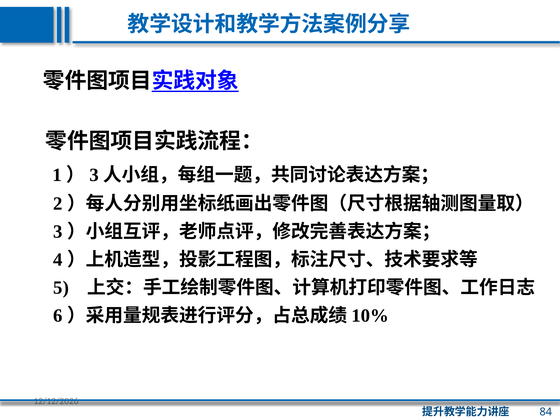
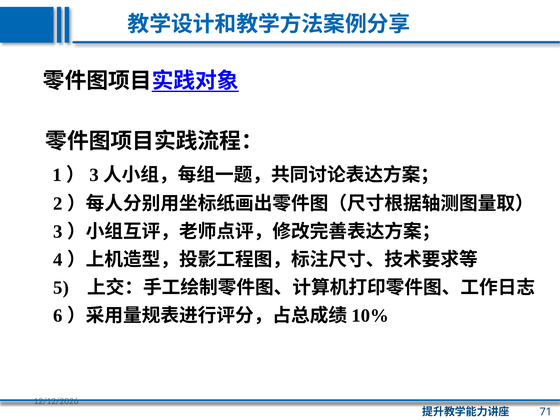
84: 84 -> 71
